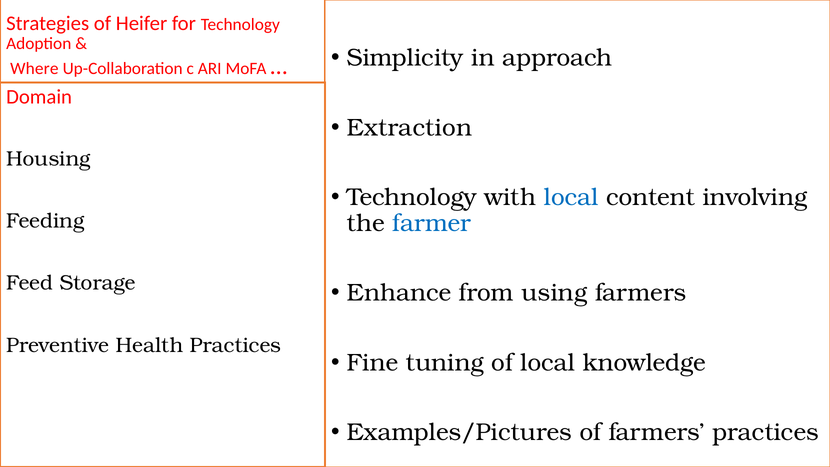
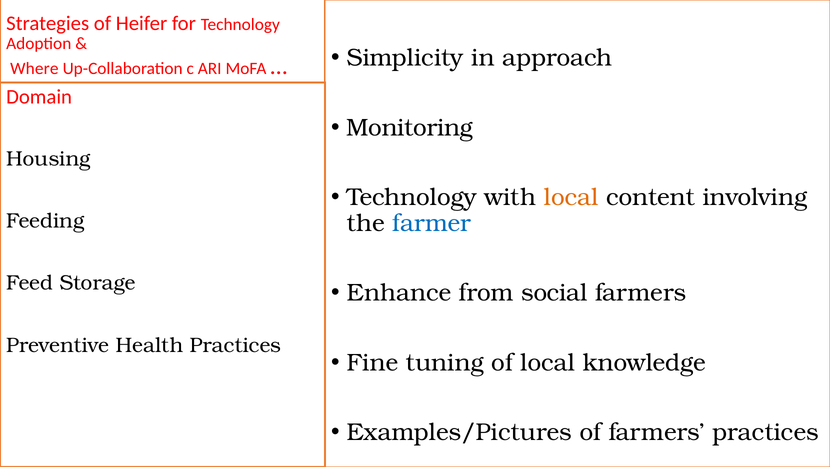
Extraction: Extraction -> Monitoring
local at (571, 197) colour: blue -> orange
using: using -> social
